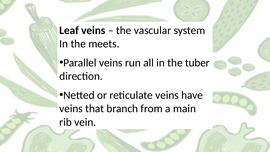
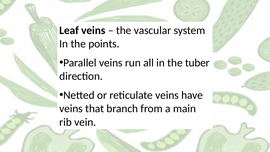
meets: meets -> points
